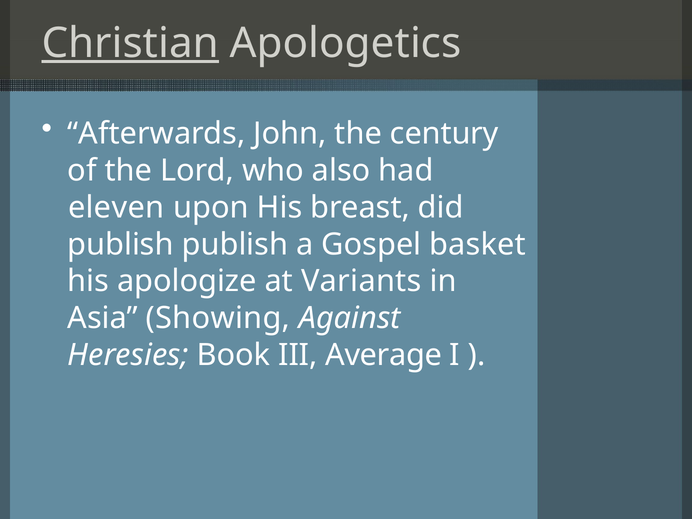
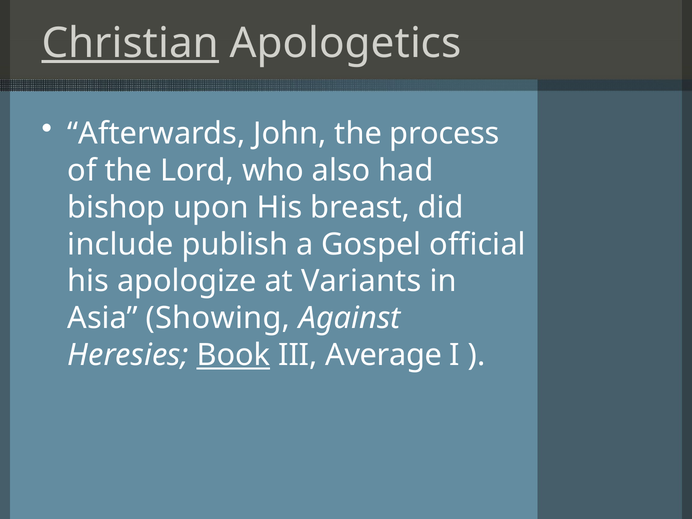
century: century -> process
eleven: eleven -> bishop
publish at (121, 244): publish -> include
basket: basket -> official
Book underline: none -> present
